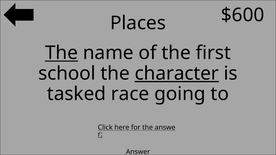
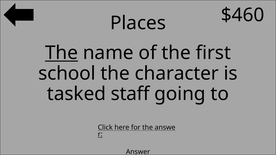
$600: $600 -> $460
character underline: present -> none
race: race -> staff
